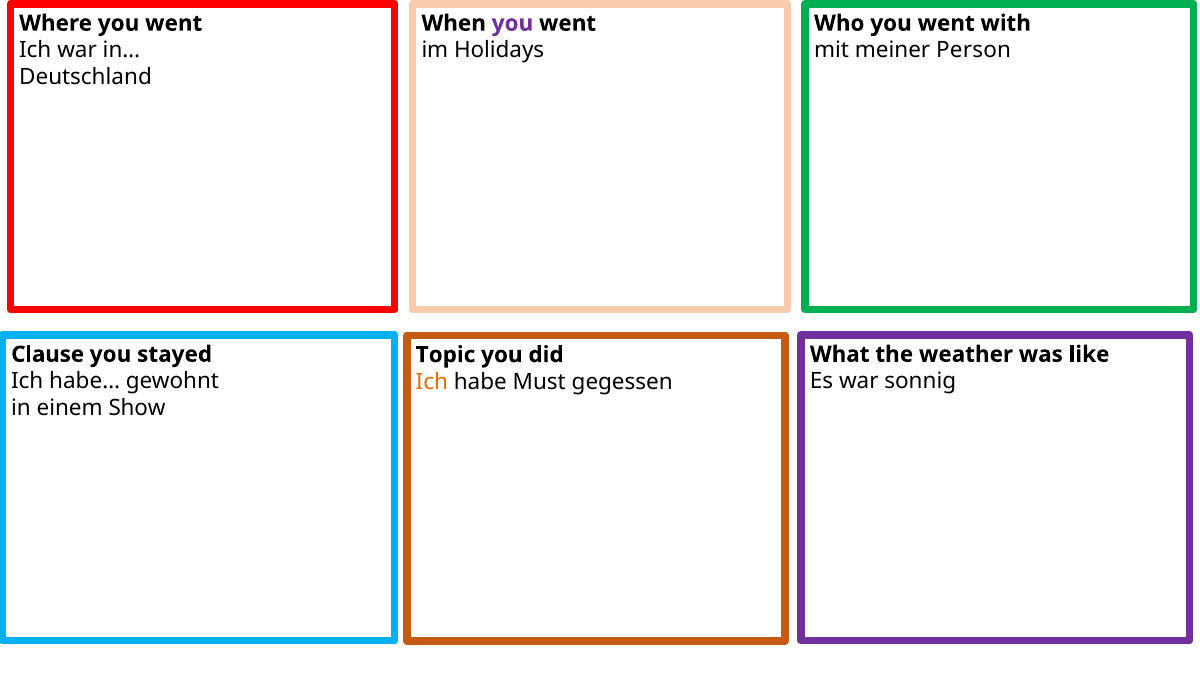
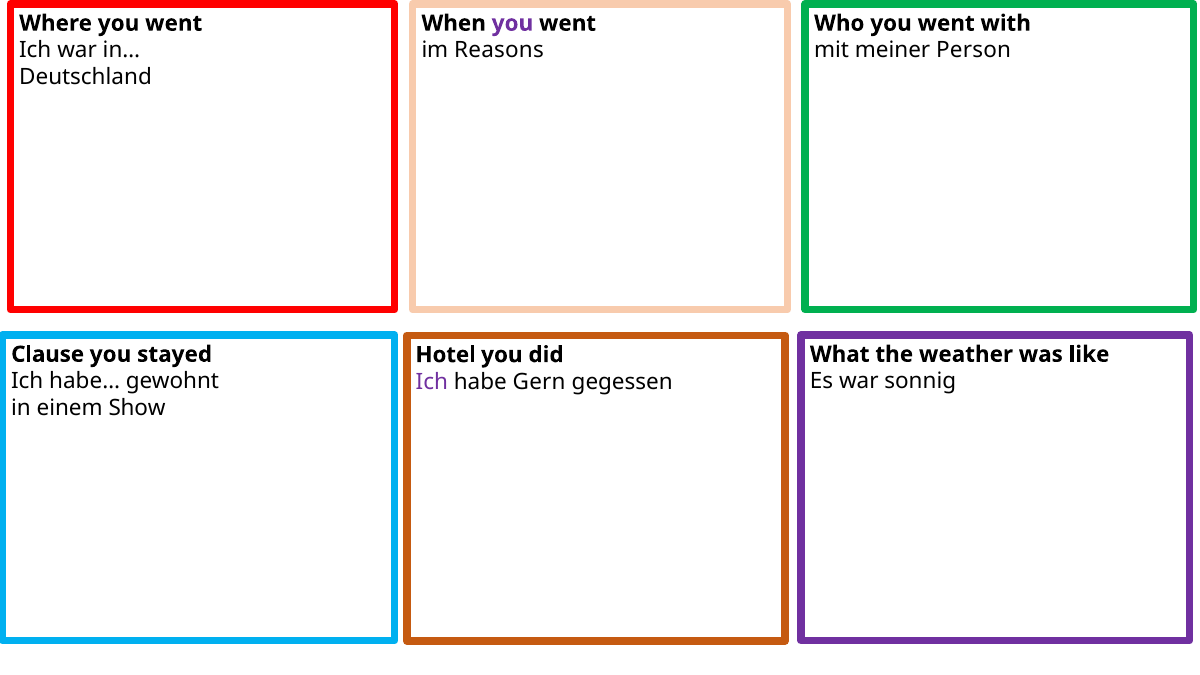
Holidays: Holidays -> Reasons
Topic: Topic -> Hotel
Ich at (432, 382) colour: orange -> purple
Must: Must -> Gern
